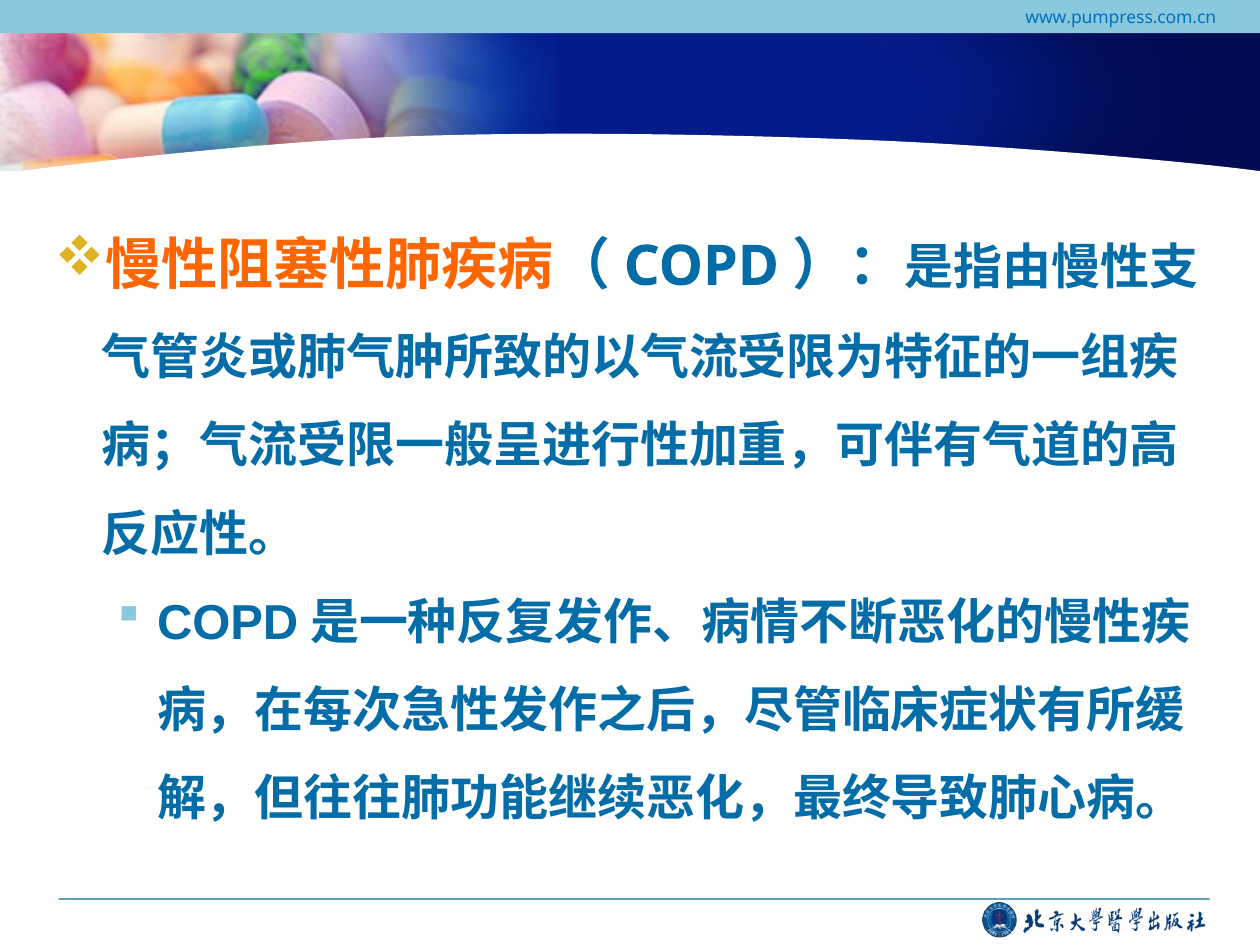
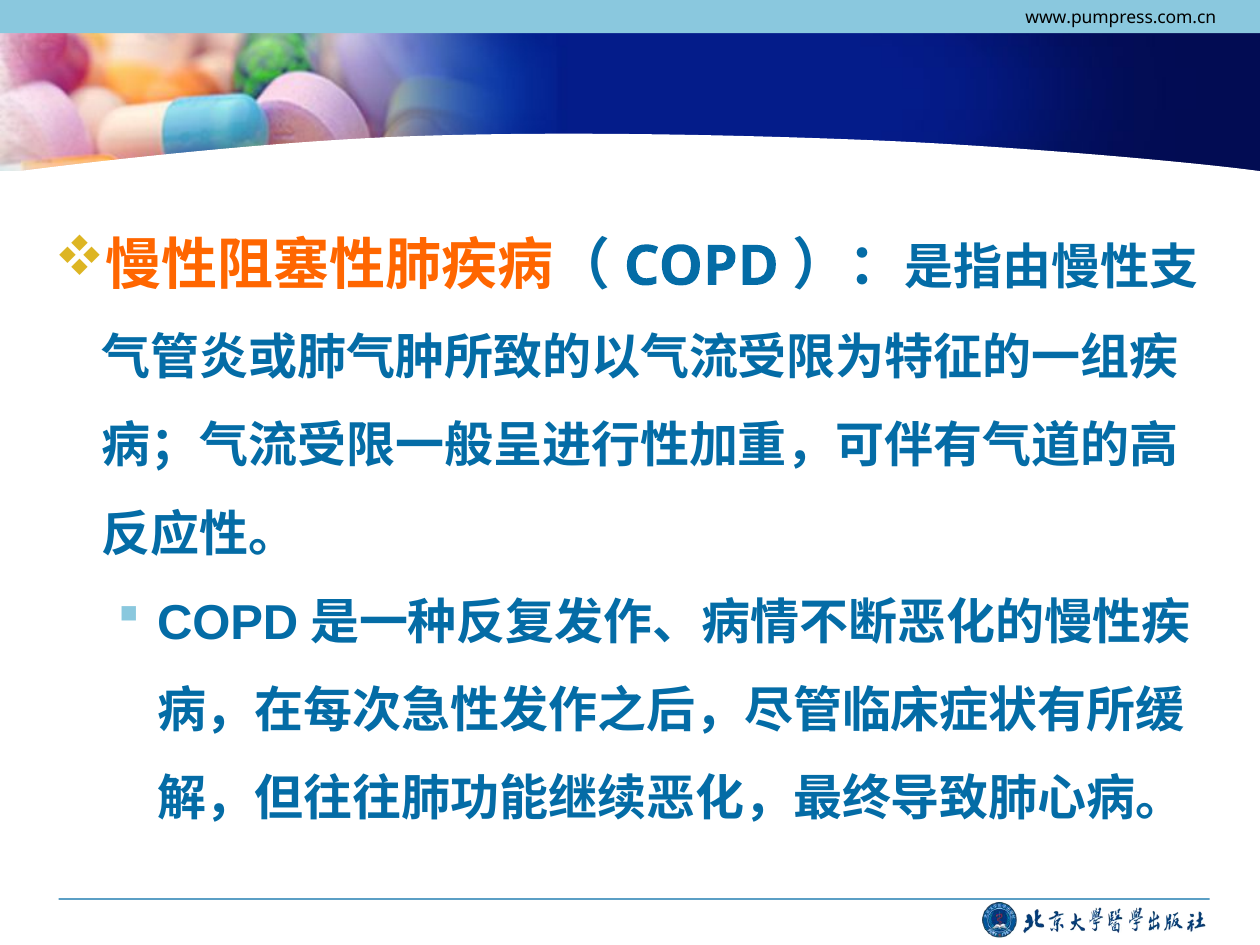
www.pumpress.com.cn colour: blue -> black
